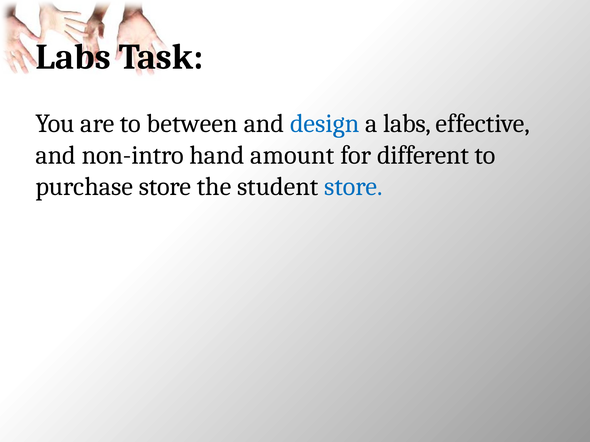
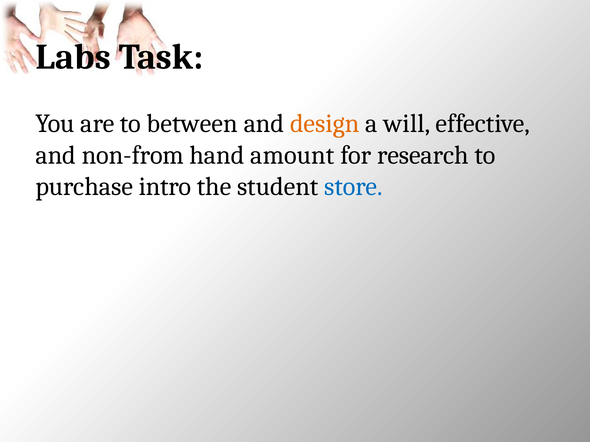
design colour: blue -> orange
a labs: labs -> will
non-intro: non-intro -> non-from
different: different -> research
purchase store: store -> intro
